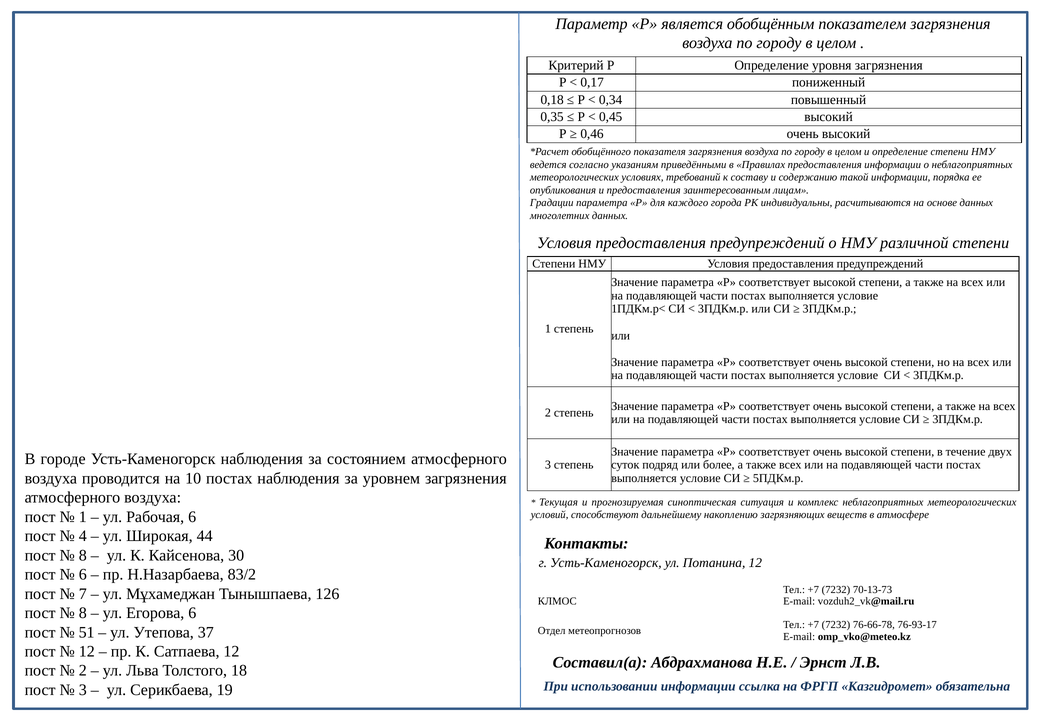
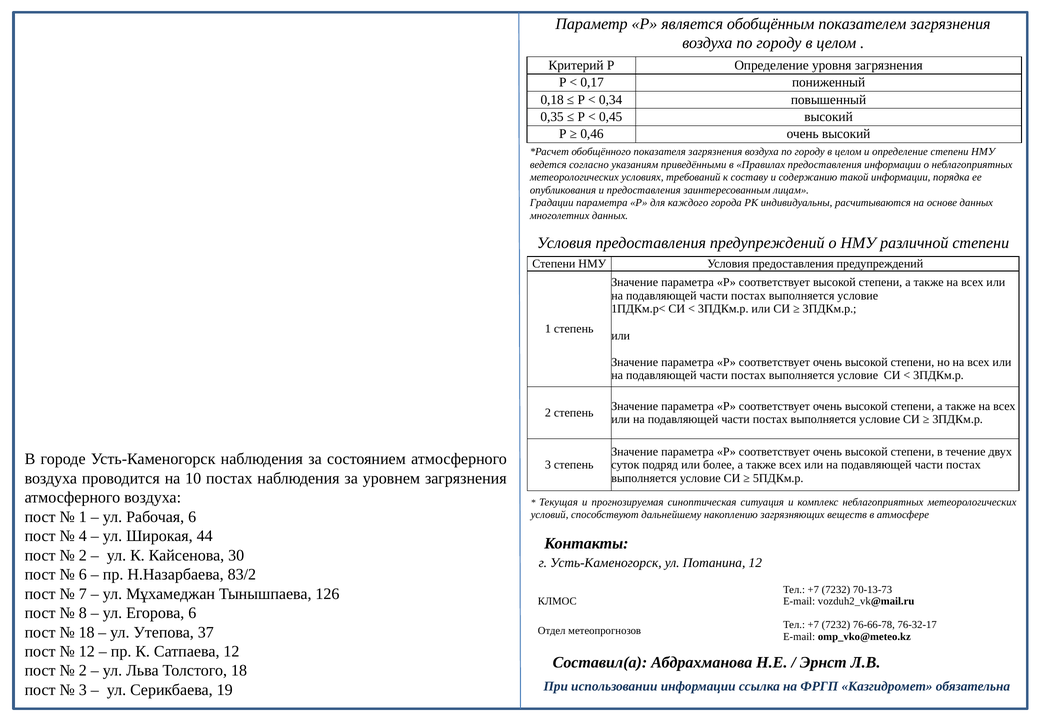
8 at (83, 555): 8 -> 2
76-93-17: 76-93-17 -> 76-32-17
51 at (87, 632): 51 -> 18
